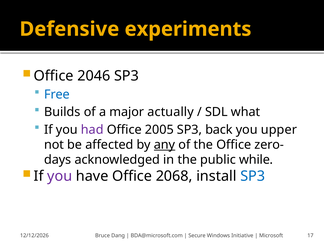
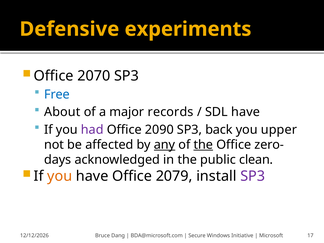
2046: 2046 -> 2070
Builds: Builds -> About
actually: actually -> records
SDL what: what -> have
2005: 2005 -> 2090
the at (203, 145) underline: none -> present
while: while -> clean
you at (60, 176) colour: purple -> orange
2068: 2068 -> 2079
SP3 at (253, 176) colour: blue -> purple
